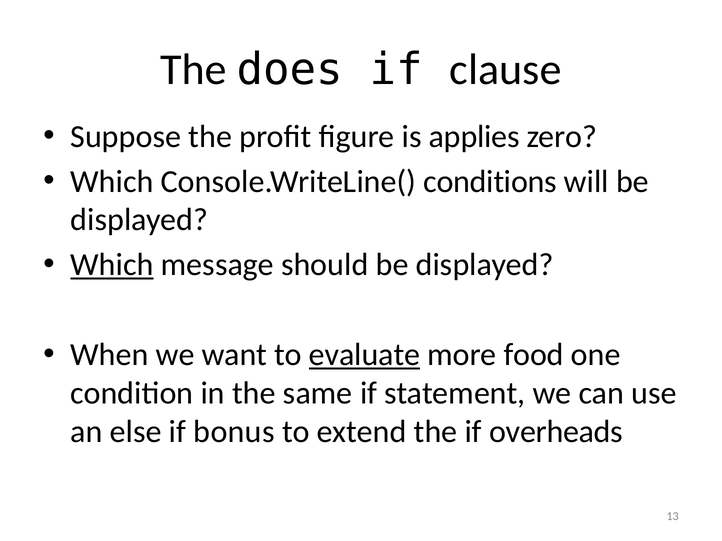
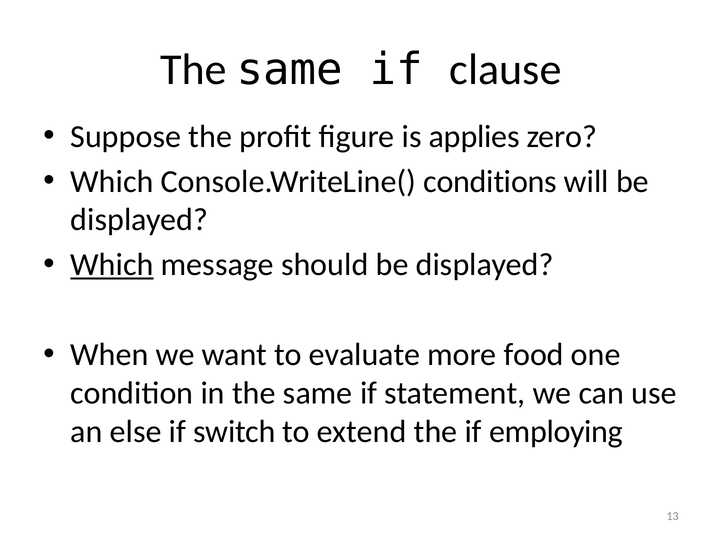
does at (290, 70): does -> same
evaluate underline: present -> none
bonus: bonus -> switch
overheads: overheads -> employing
